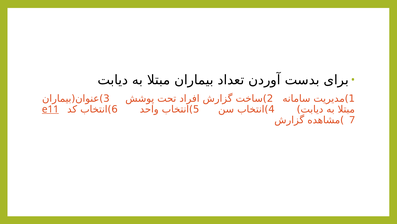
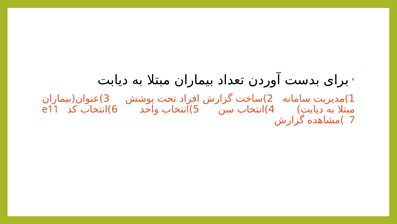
e11 underline: present -> none
